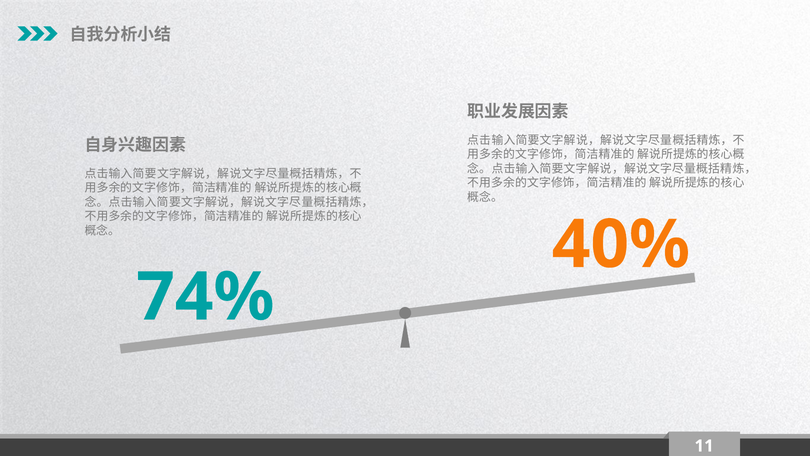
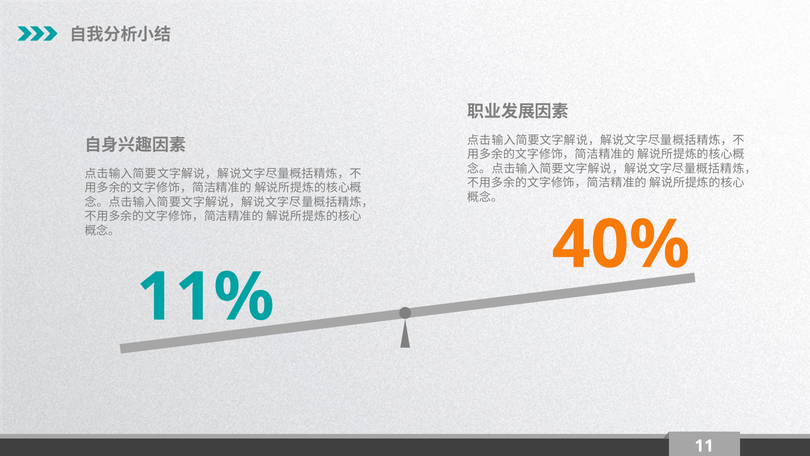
74%: 74% -> 11%
